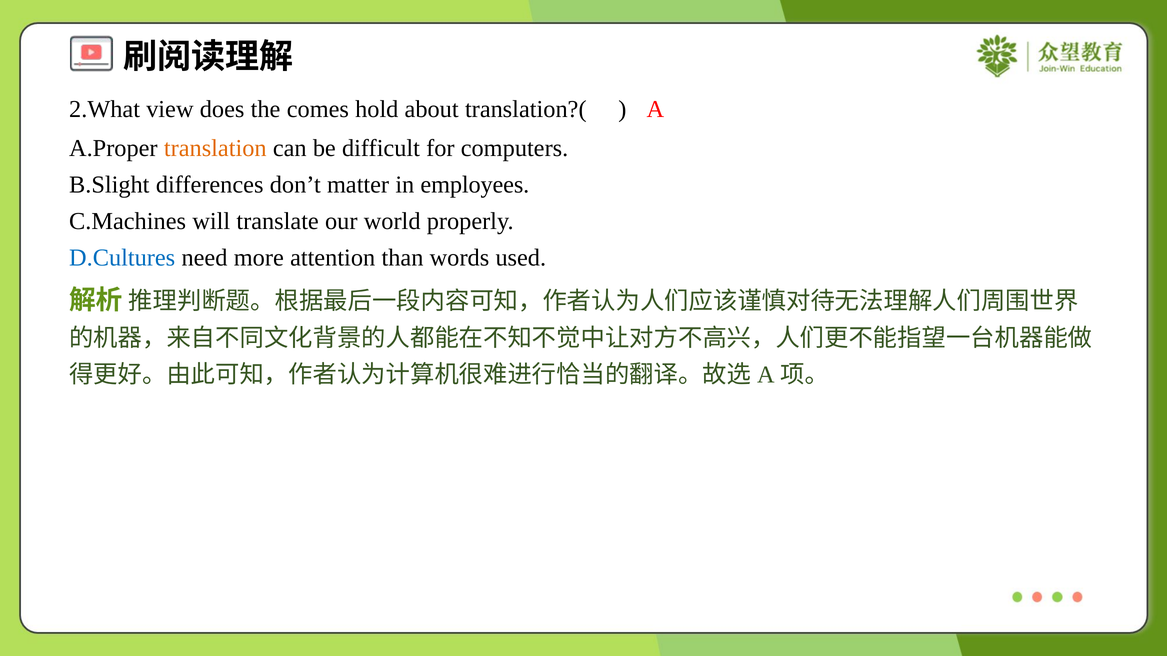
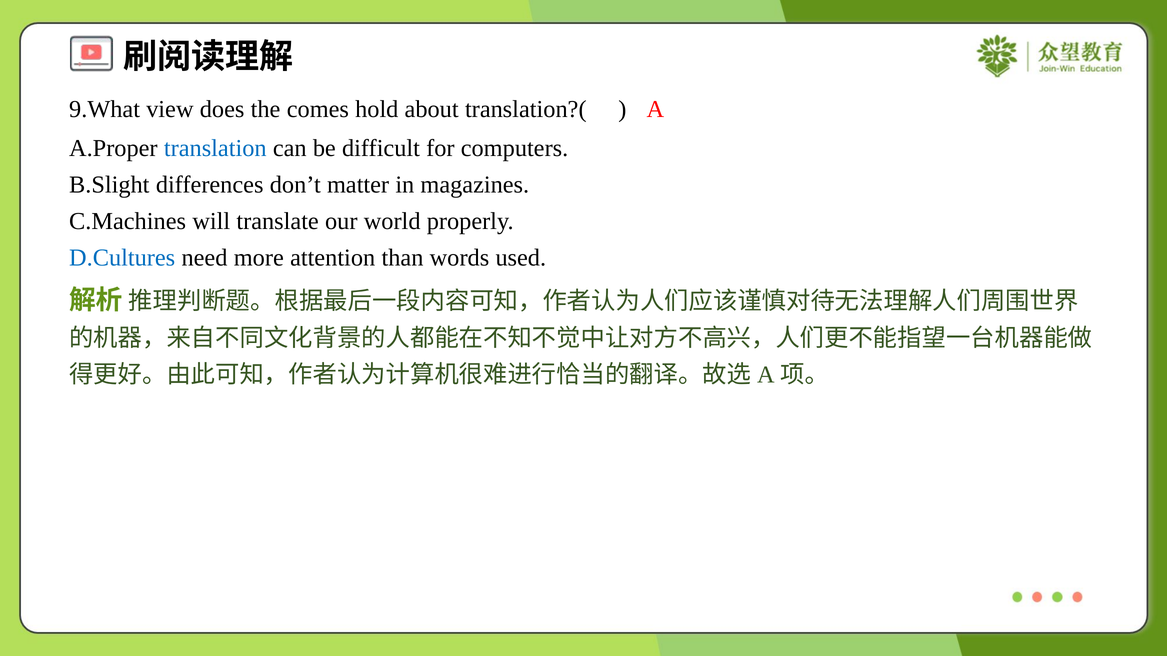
2.What: 2.What -> 9.What
translation colour: orange -> blue
employees: employees -> magazines
